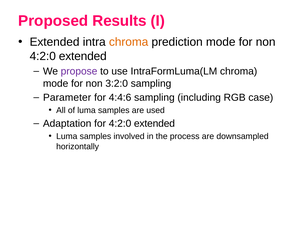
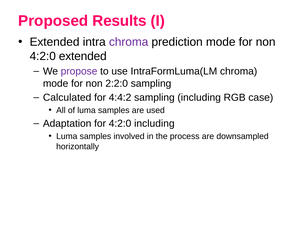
chroma at (129, 42) colour: orange -> purple
3:2:0: 3:2:0 -> 2:2:0
Parameter: Parameter -> Calculated
4:4:6: 4:4:6 -> 4:4:2
for 4:2:0 extended: extended -> including
